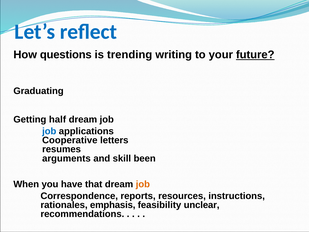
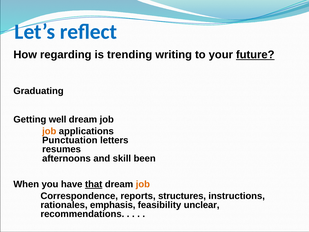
questions: questions -> regarding
half: half -> well
job at (49, 131) colour: blue -> orange
Cooperative: Cooperative -> Punctuation
arguments: arguments -> afternoons
that underline: none -> present
resources: resources -> structures
